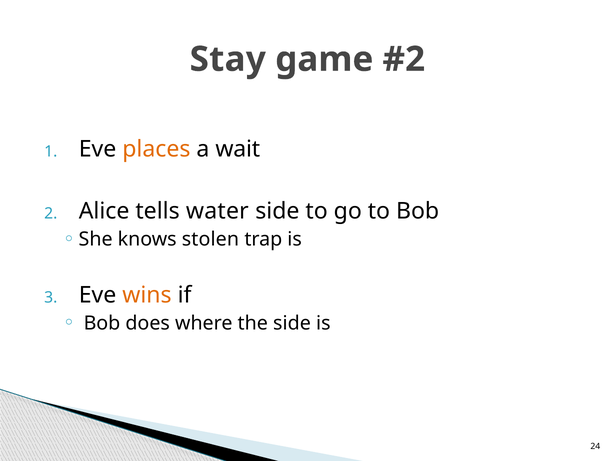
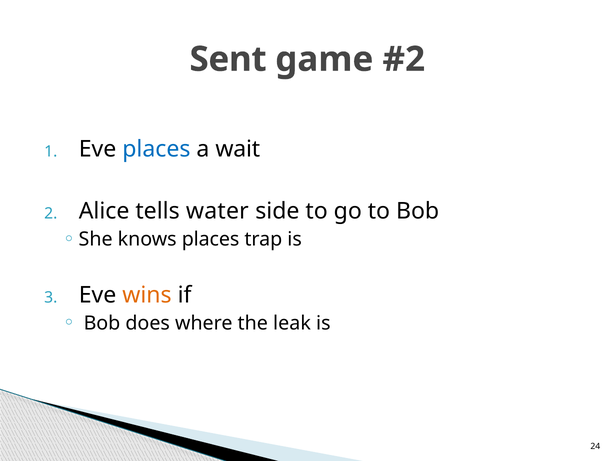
Stay: Stay -> Sent
places at (156, 149) colour: orange -> blue
knows stolen: stolen -> places
the side: side -> leak
